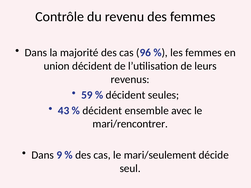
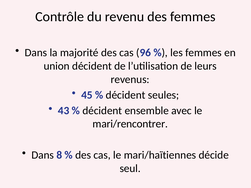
59: 59 -> 45
9: 9 -> 8
mari/seulement: mari/seulement -> mari/haïtiennes
